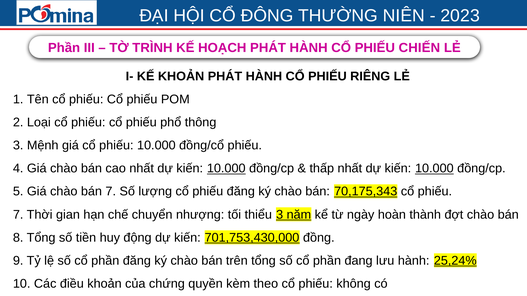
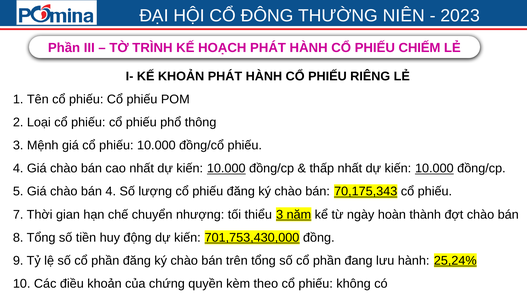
CHIẾN: CHIẾN -> CHIẾM
bán 7: 7 -> 4
